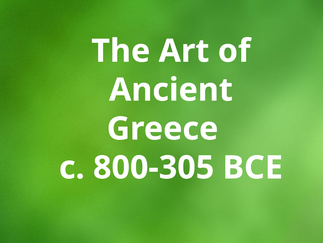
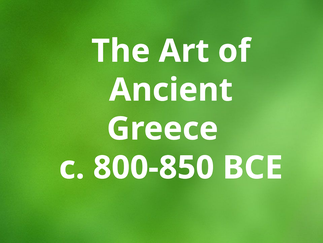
800-305: 800-305 -> 800-850
